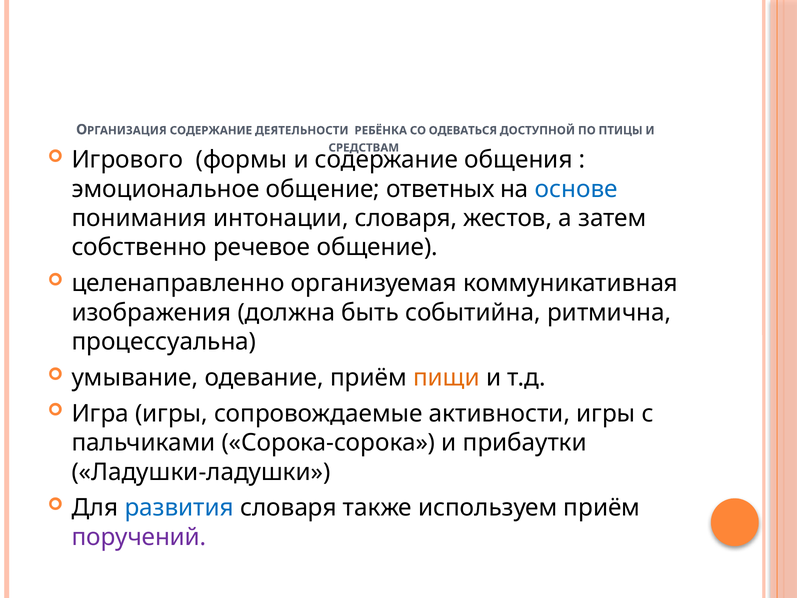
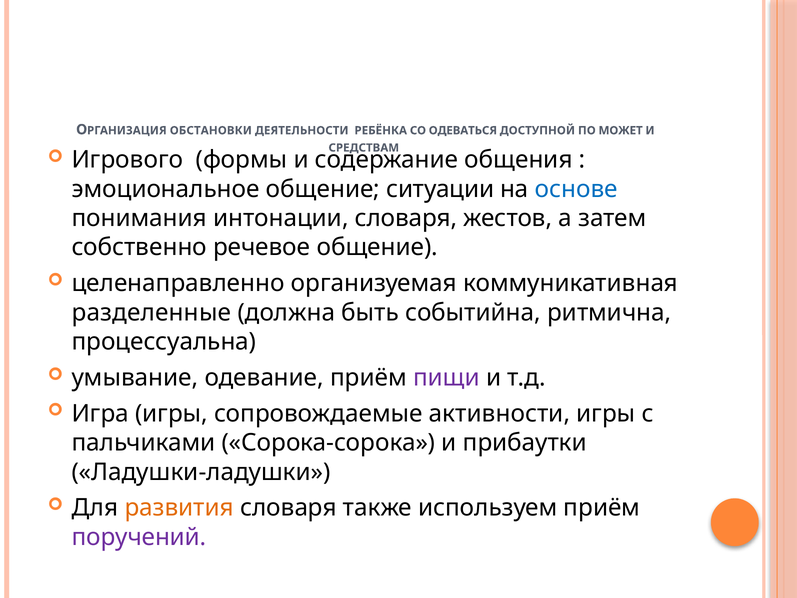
ОРГАНИЗАЦИЯ СОДЕРЖАНИЕ: СОДЕРЖАНИЕ -> ОБСТАНОВКИ
ПТИЦЫ: ПТИЦЫ -> МОЖЕТ
ответных: ответных -> ситуации
изображения: изображения -> разделенные
пищи colour: orange -> purple
развития colour: blue -> orange
